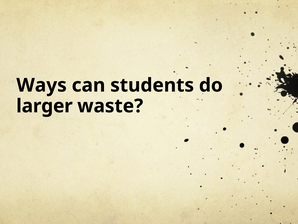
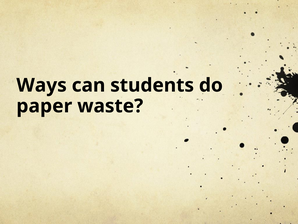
larger: larger -> paper
